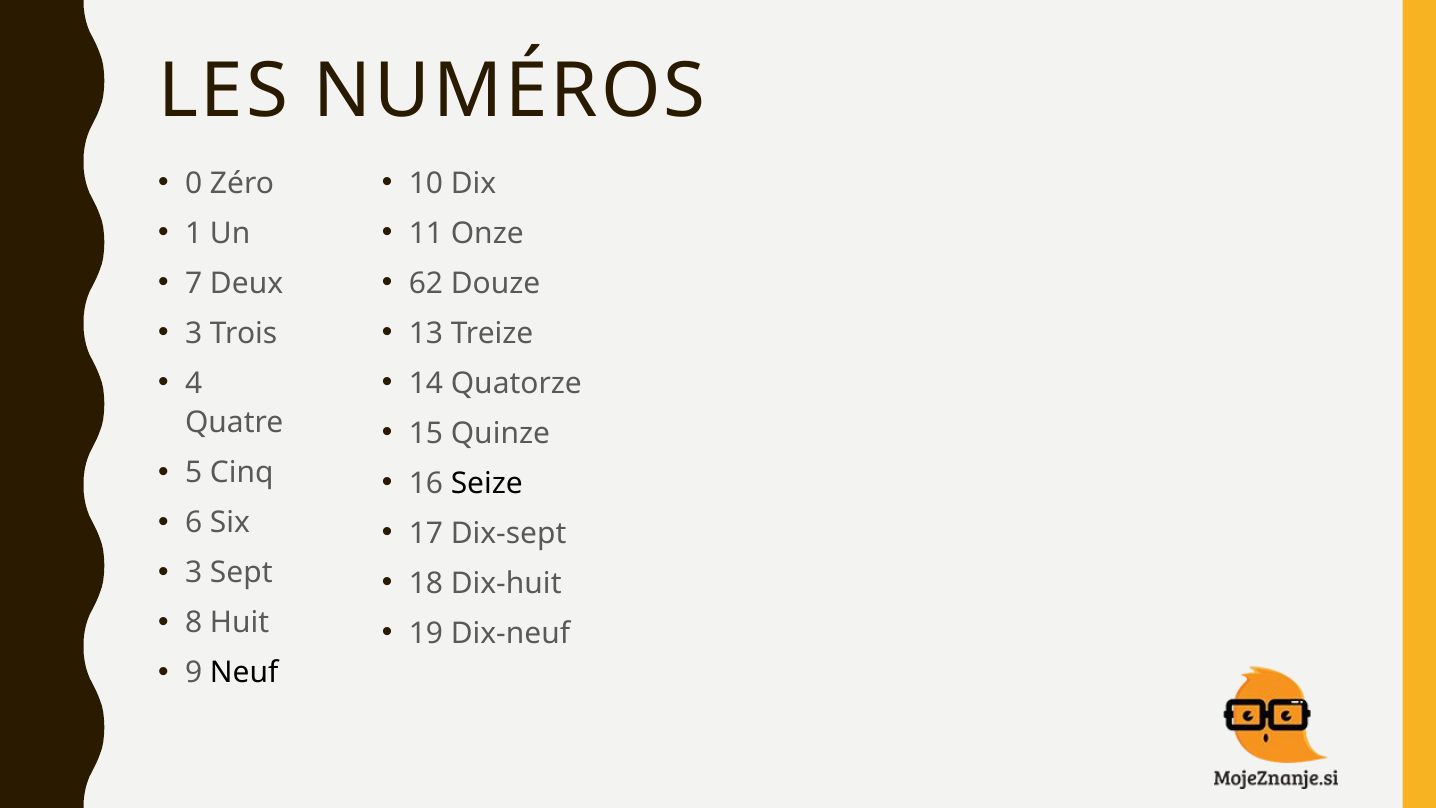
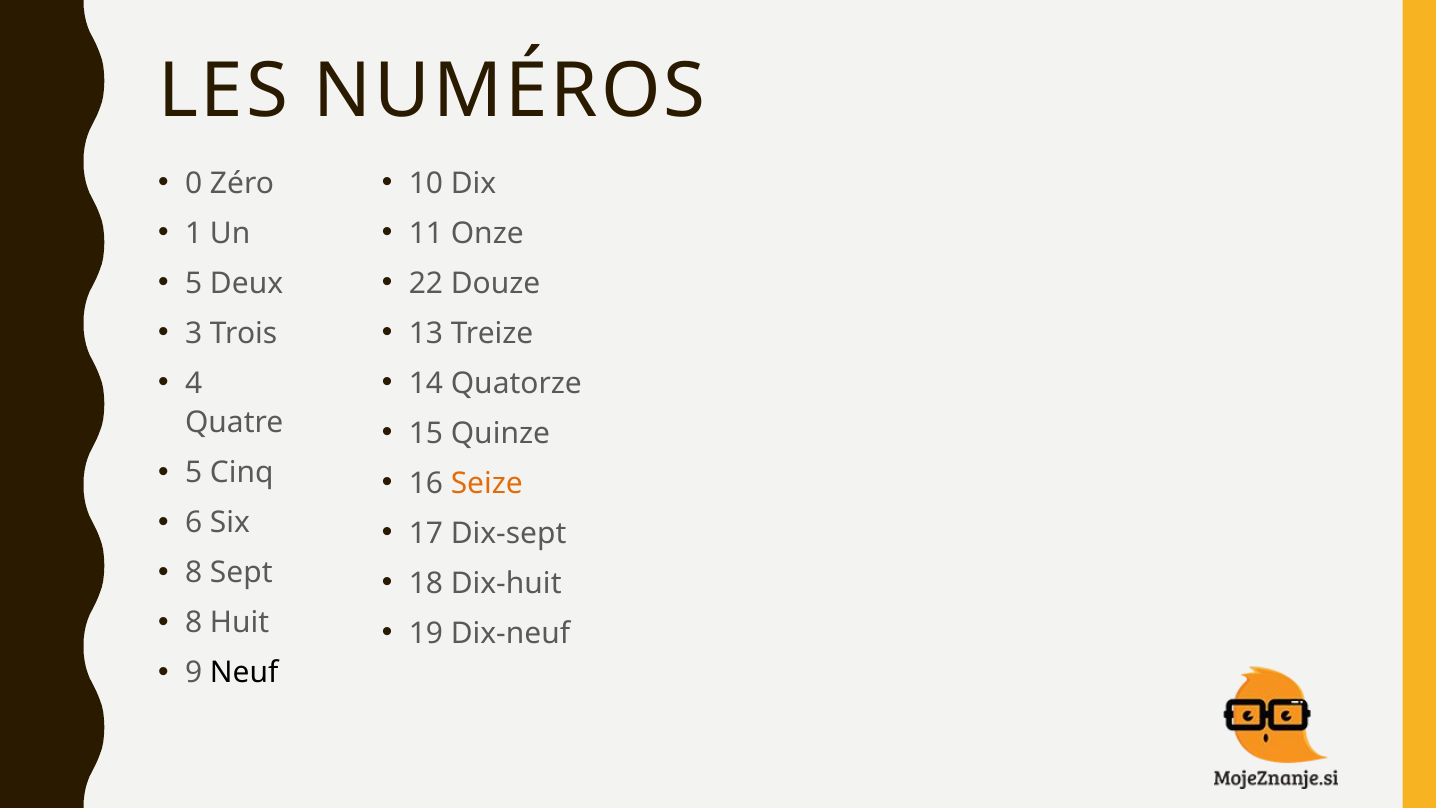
62: 62 -> 22
7 at (194, 283): 7 -> 5
Seize colour: black -> orange
3 at (194, 573): 3 -> 8
